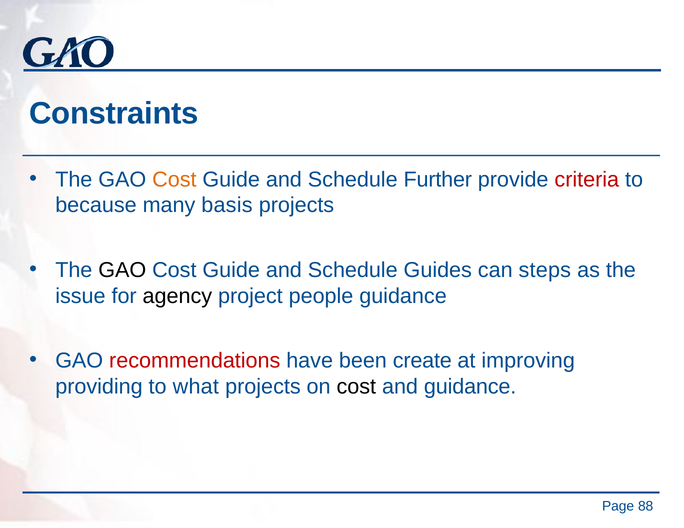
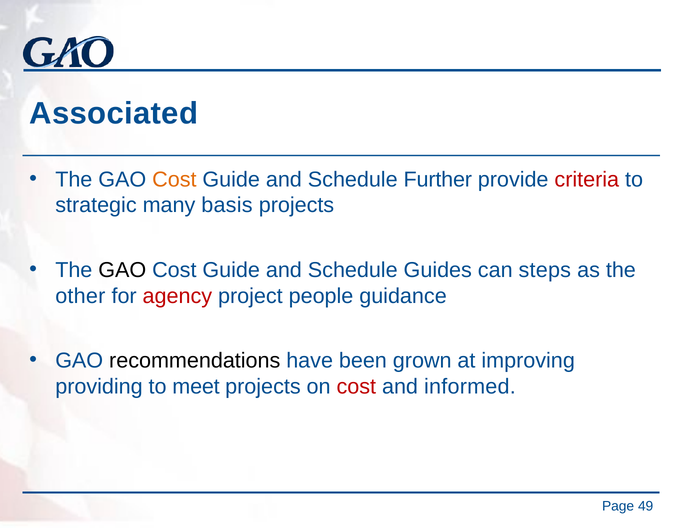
Constraints: Constraints -> Associated
because: because -> strategic
issue: issue -> other
agency colour: black -> red
recommendations colour: red -> black
create: create -> grown
what: what -> meet
cost at (356, 387) colour: black -> red
and guidance: guidance -> informed
88: 88 -> 49
